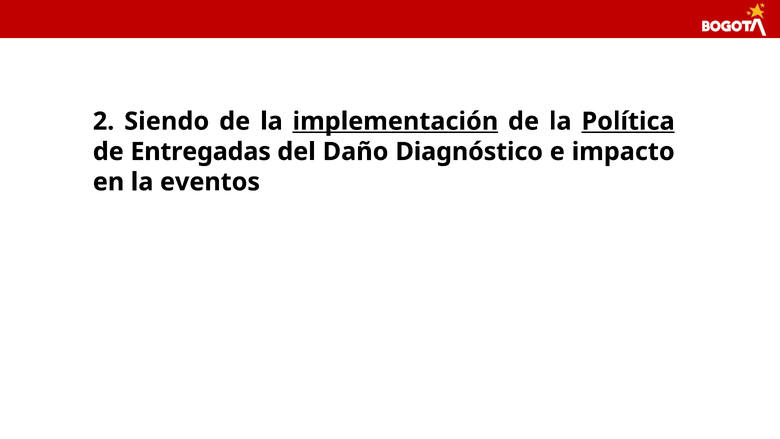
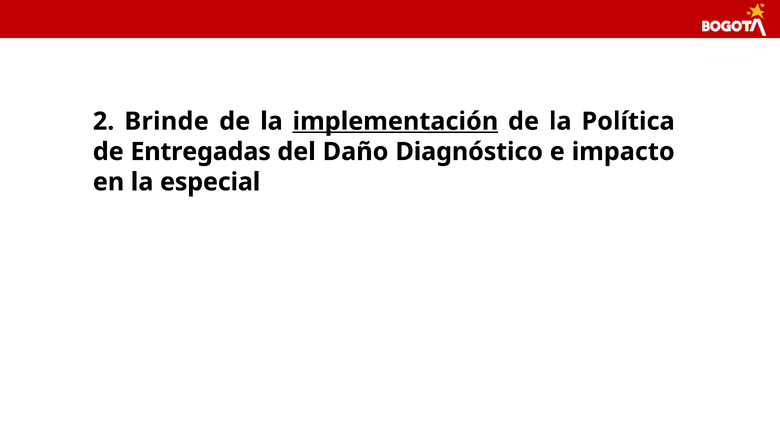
Siendo: Siendo -> Brinde
Política underline: present -> none
eventos: eventos -> especial
